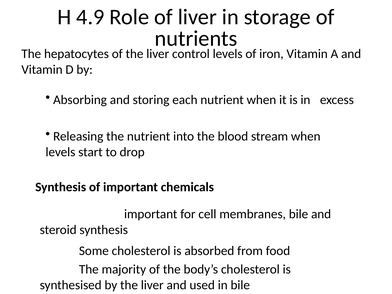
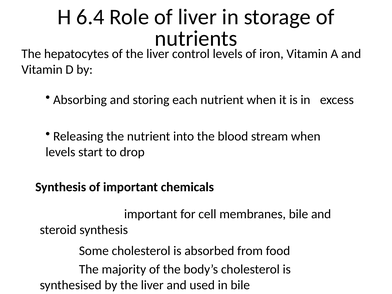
4.9: 4.9 -> 6.4
